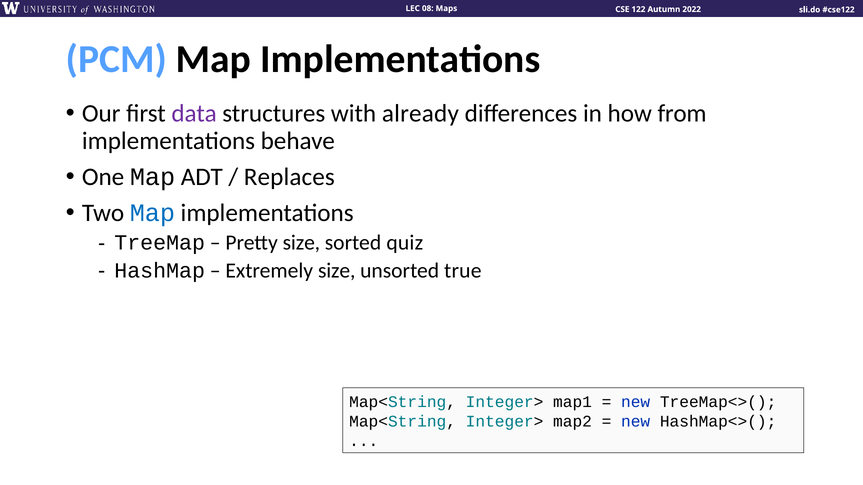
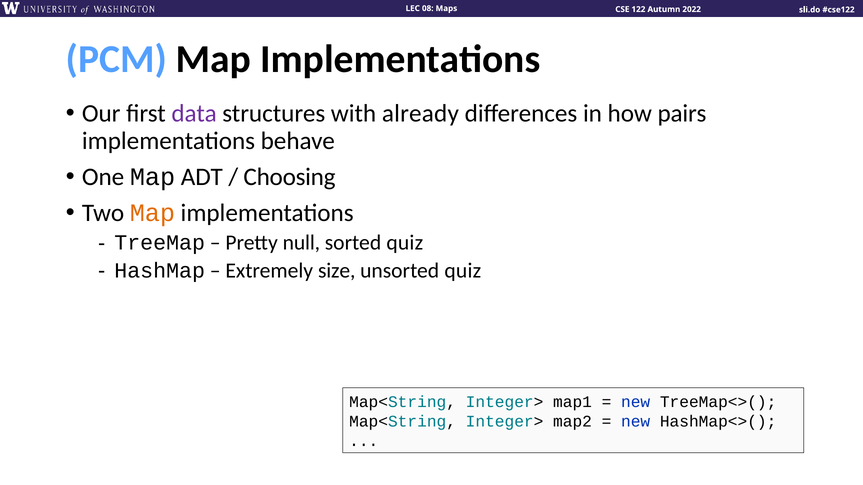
from: from -> pairs
Replaces: Replaces -> Choosing
Map at (152, 213) colour: blue -> orange
Pretty size: size -> null
unsorted true: true -> quiz
